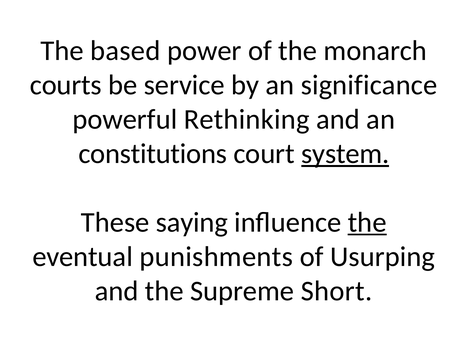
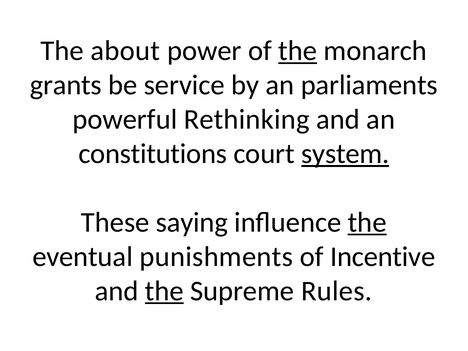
based: based -> about
the at (298, 51) underline: none -> present
courts: courts -> grants
significance: significance -> parliaments
Usurping: Usurping -> Incentive
the at (164, 291) underline: none -> present
Short: Short -> Rules
